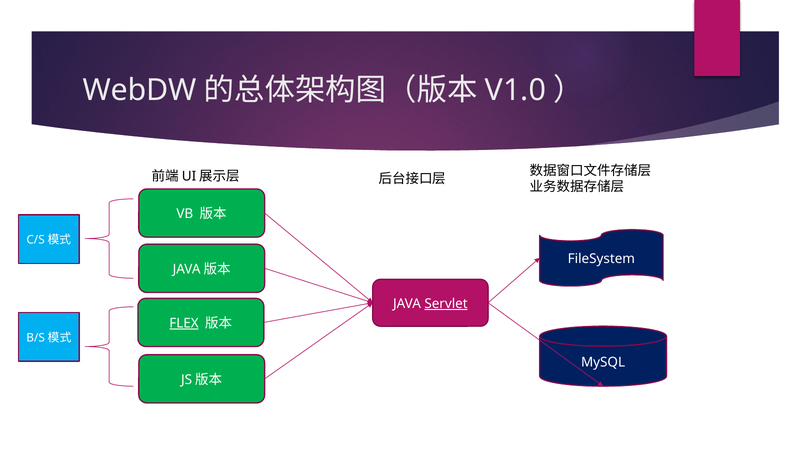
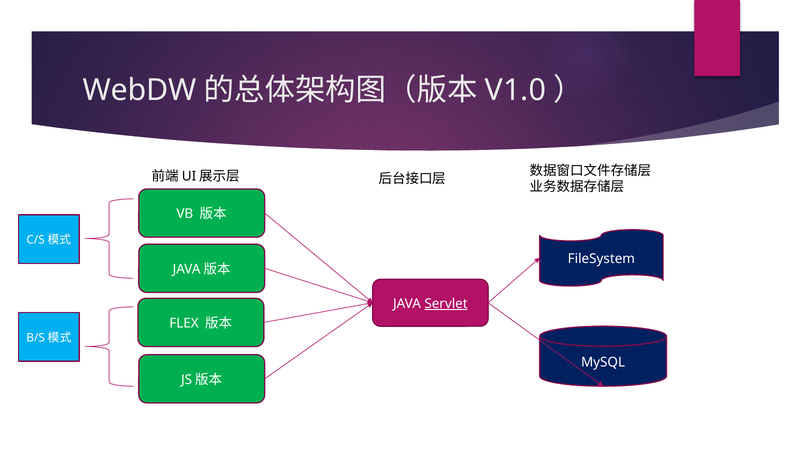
FLEX underline: present -> none
